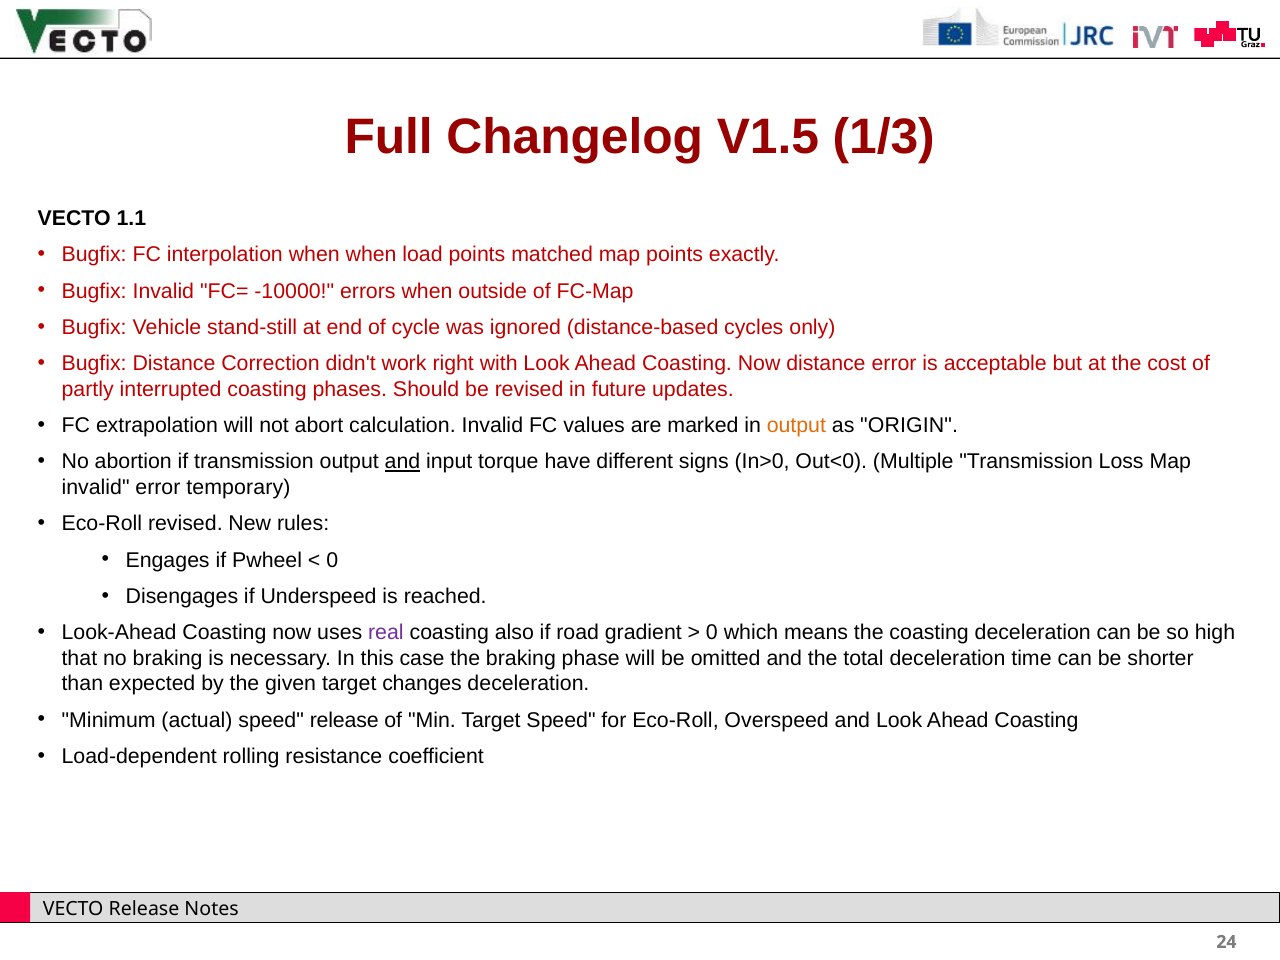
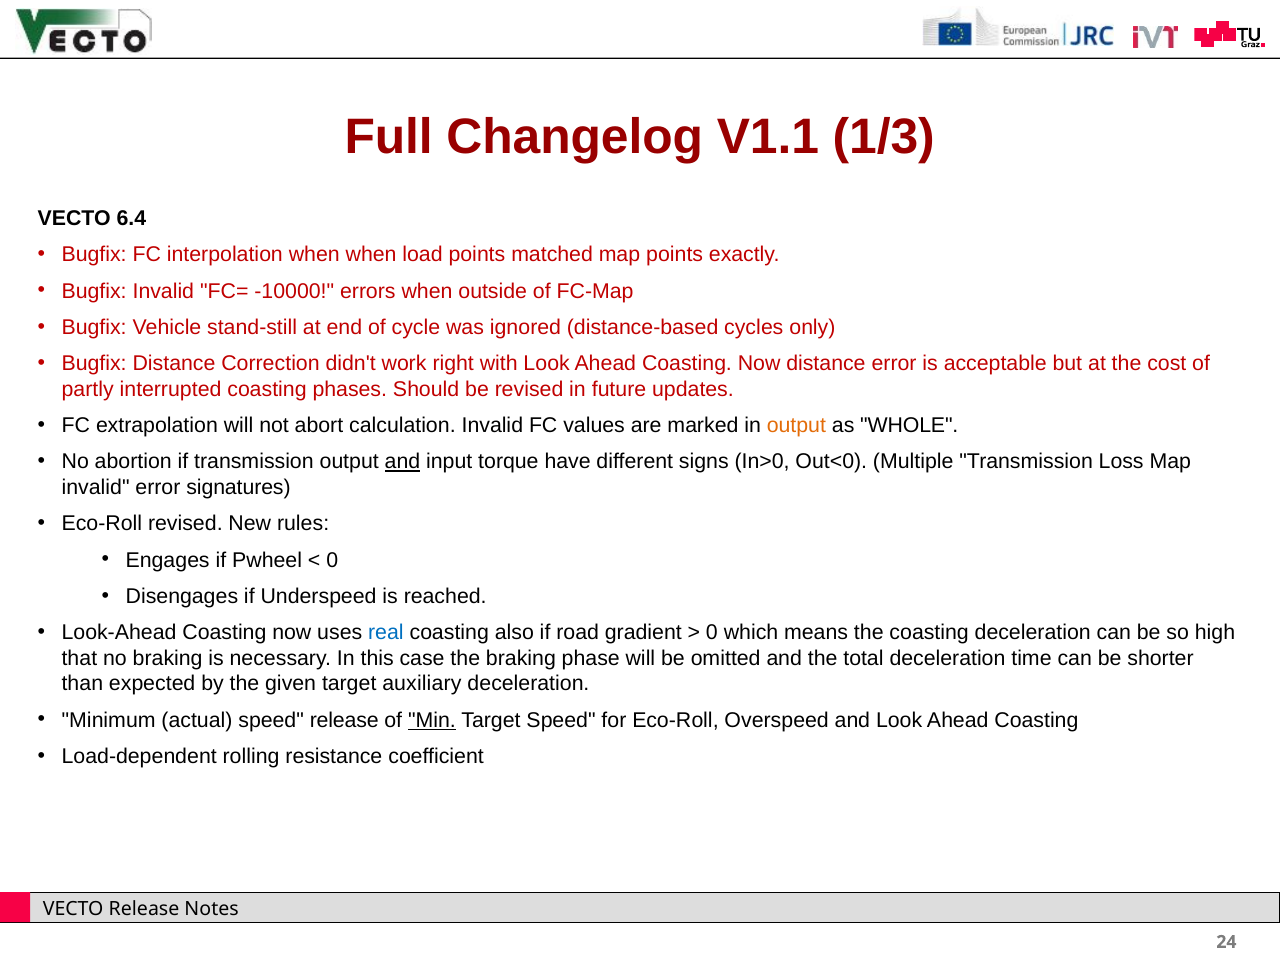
V1.5: V1.5 -> V1.1
1.1: 1.1 -> 6.4
ORIGIN: ORIGIN -> WHOLE
temporary: temporary -> signatures
real colour: purple -> blue
changes: changes -> auxiliary
Min underline: none -> present
